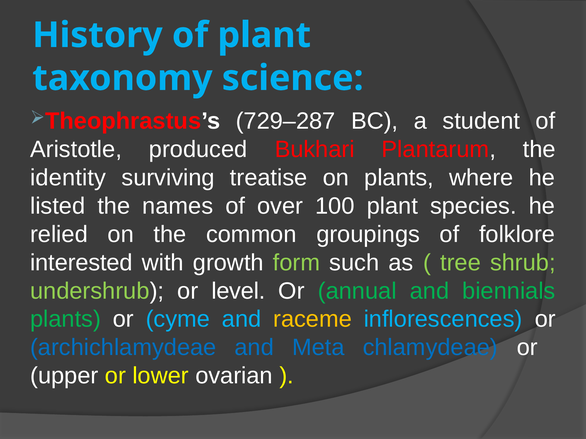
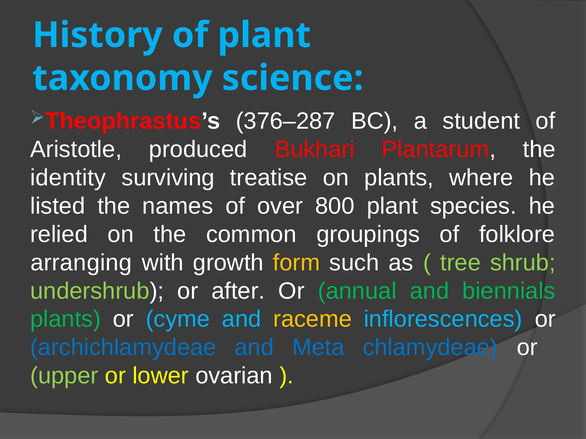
729–287: 729–287 -> 376–287
100: 100 -> 800
interested: interested -> arranging
form colour: light green -> yellow
level: level -> after
upper colour: white -> light green
